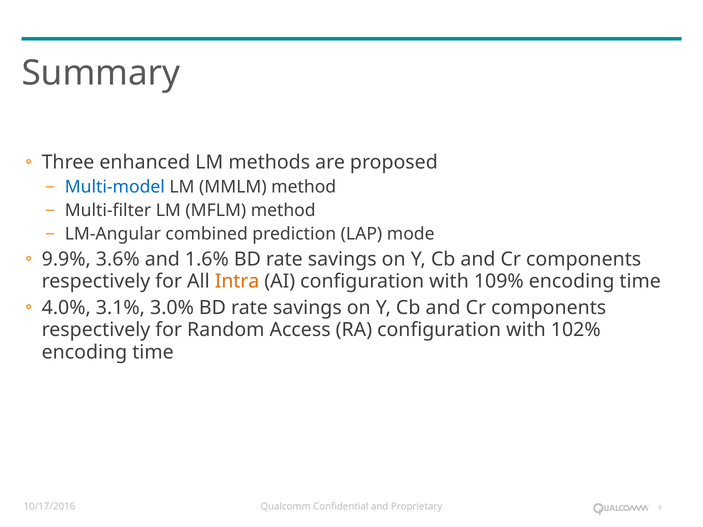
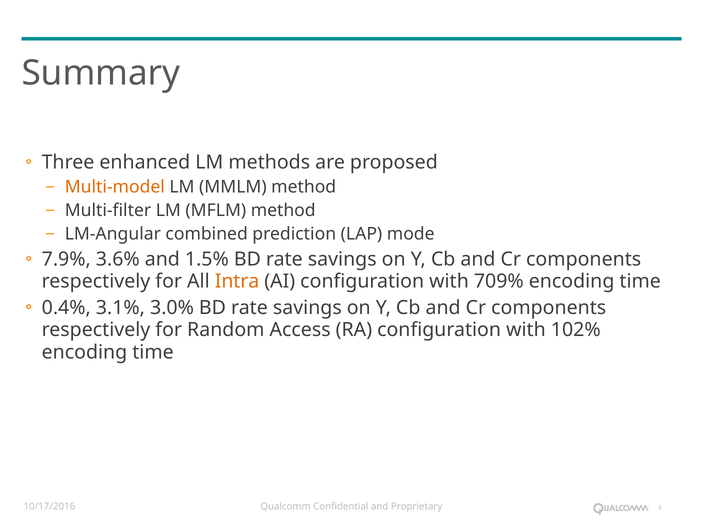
Multi-model colour: blue -> orange
9.9%: 9.9% -> 7.9%
1.6%: 1.6% -> 1.5%
109%: 109% -> 709%
4.0%: 4.0% -> 0.4%
